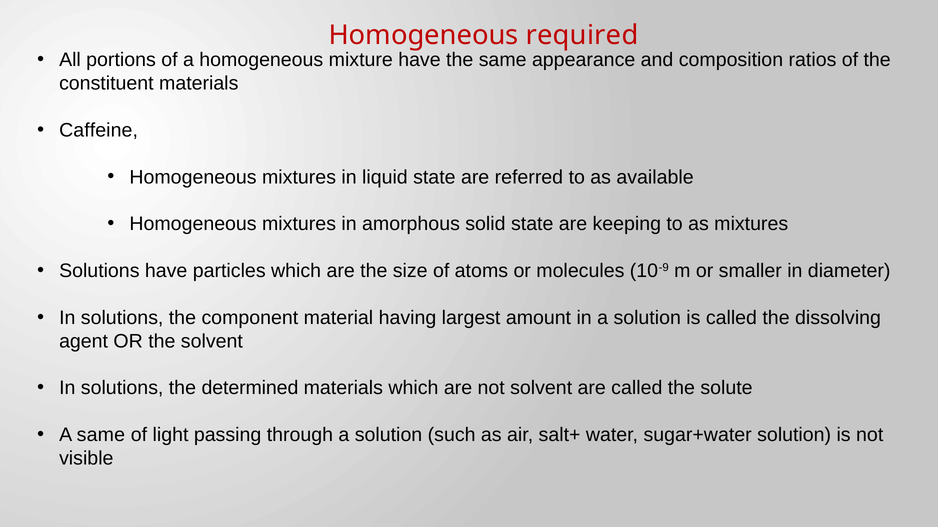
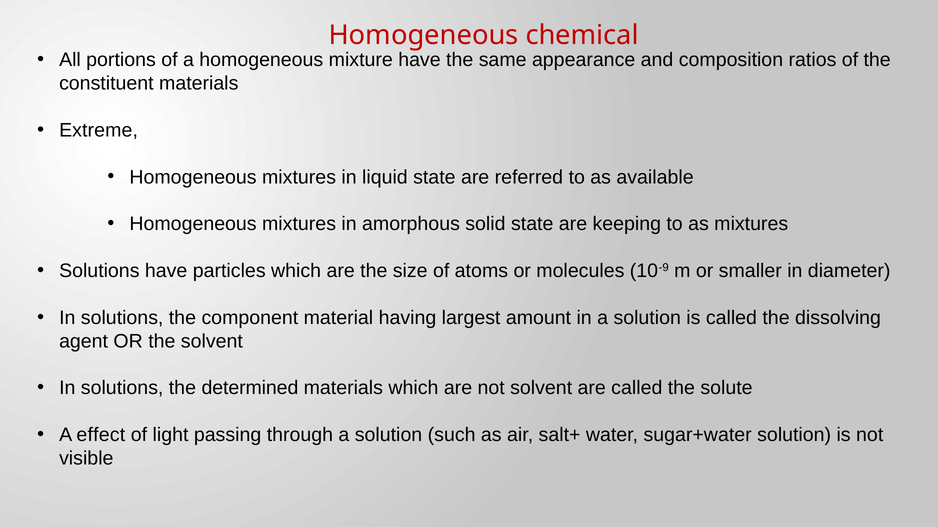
required: required -> chemical
Caffeine: Caffeine -> Extreme
A same: same -> effect
